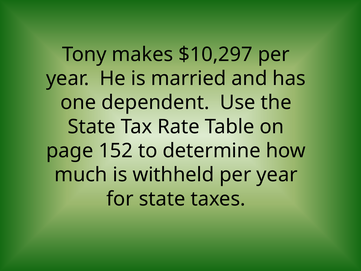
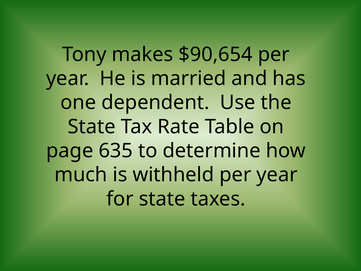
$10,297: $10,297 -> $90,654
152: 152 -> 635
